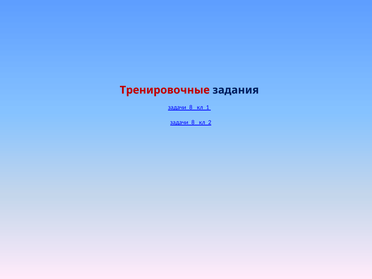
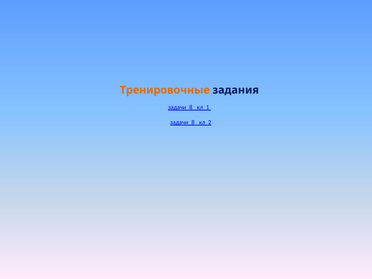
Тренировочные colour: red -> orange
